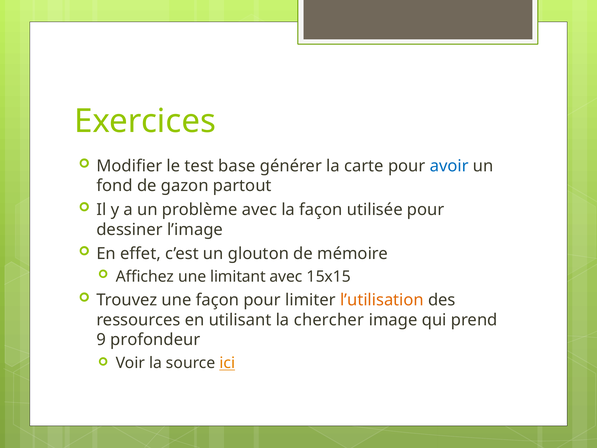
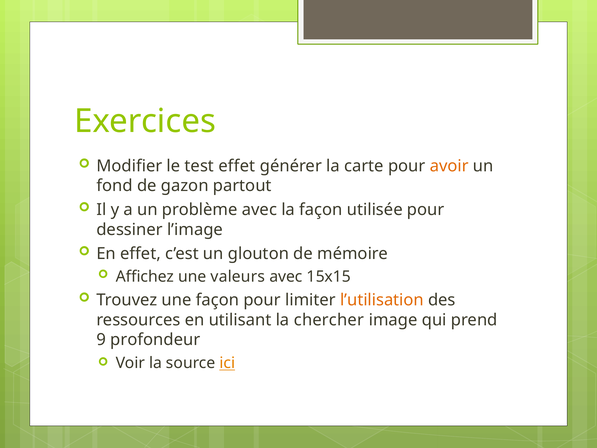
test base: base -> effet
avoir colour: blue -> orange
limitant: limitant -> valeurs
